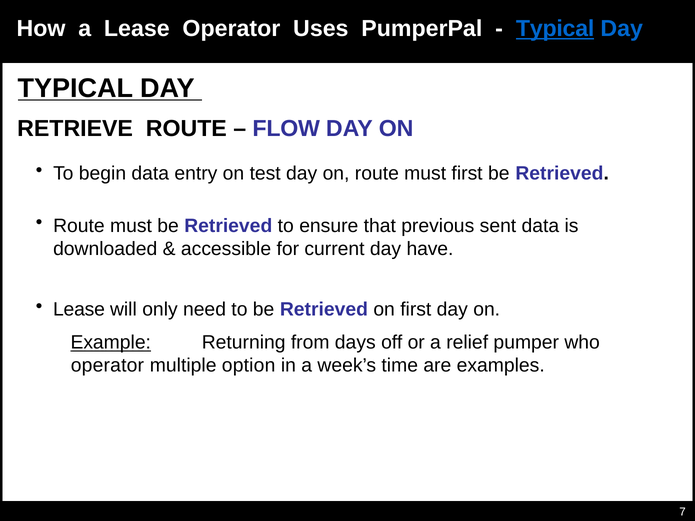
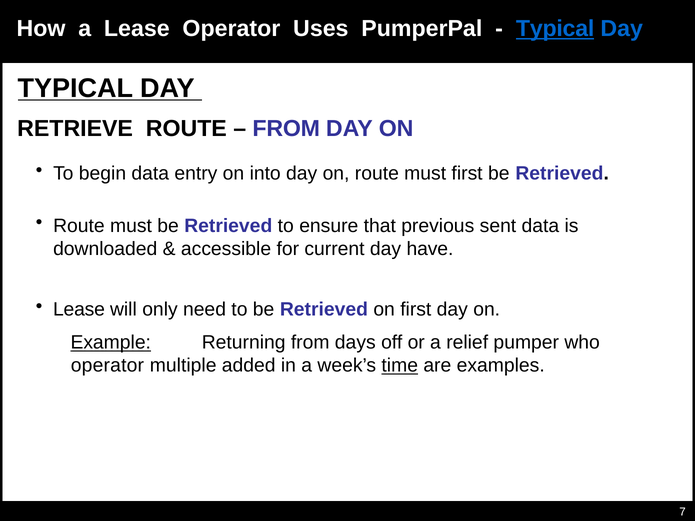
FLOW at (286, 129): FLOW -> FROM
test: test -> into
option: option -> added
time underline: none -> present
